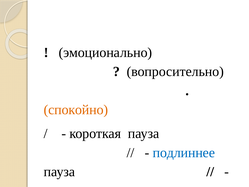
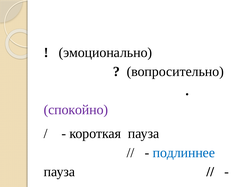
спокойно colour: orange -> purple
